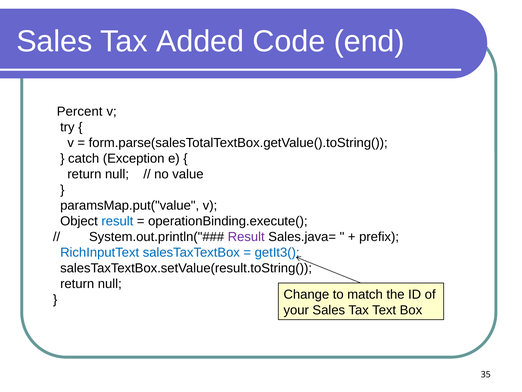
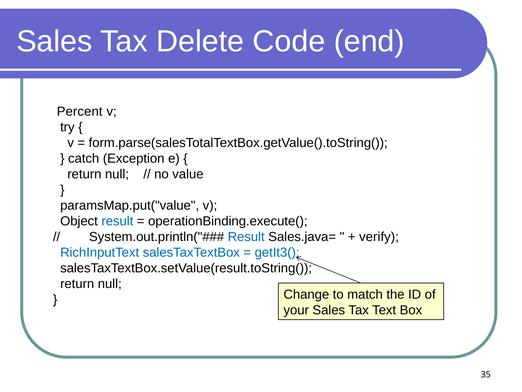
Added: Added -> Delete
Result at (246, 237) colour: purple -> blue
prefix: prefix -> verify
